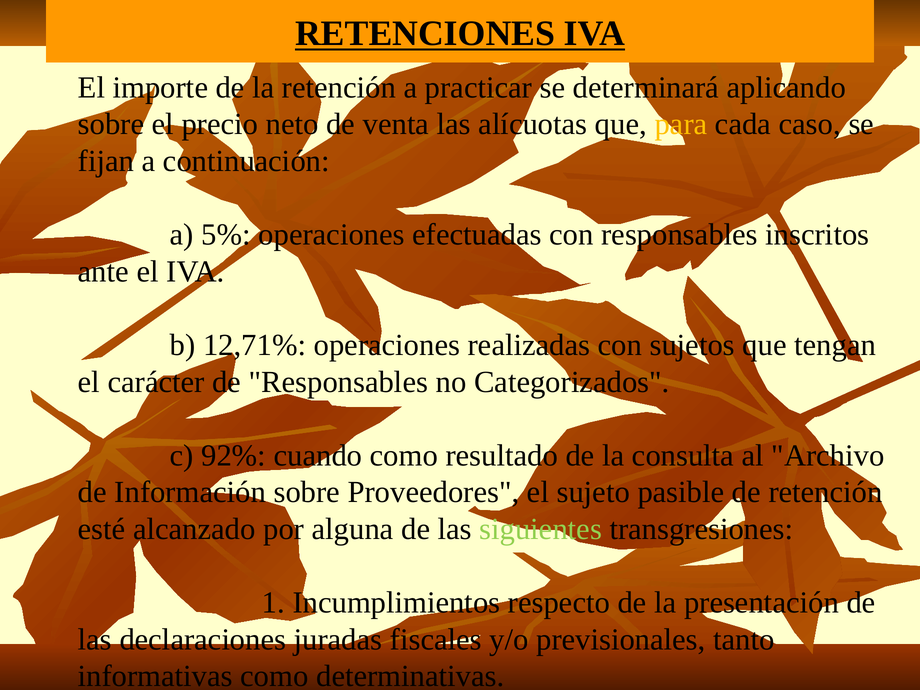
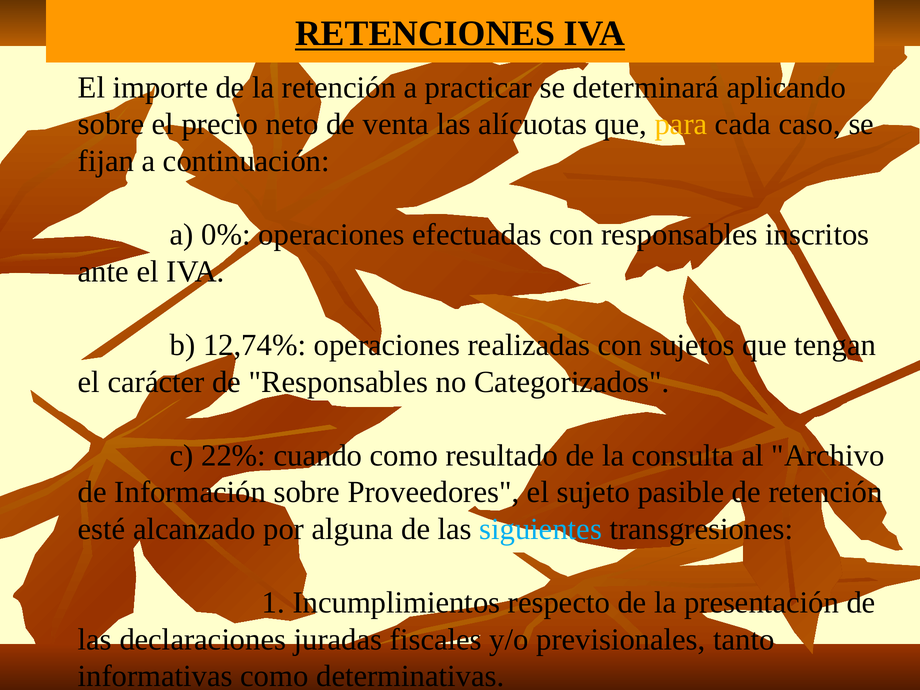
5%: 5% -> 0%
12,71%: 12,71% -> 12,74%
92%: 92% -> 22%
siguientes colour: light green -> light blue
